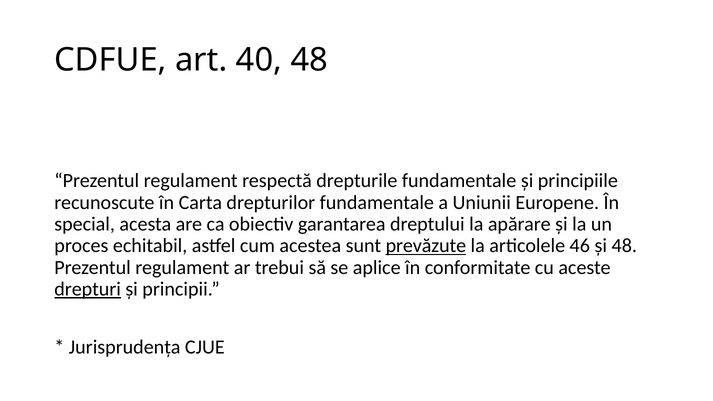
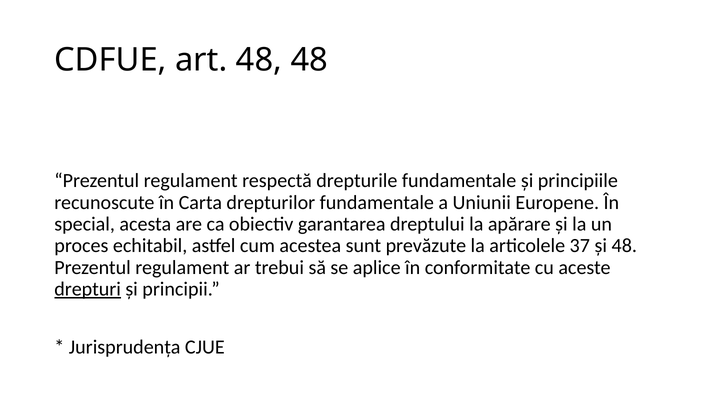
art 40: 40 -> 48
prevăzute underline: present -> none
46: 46 -> 37
